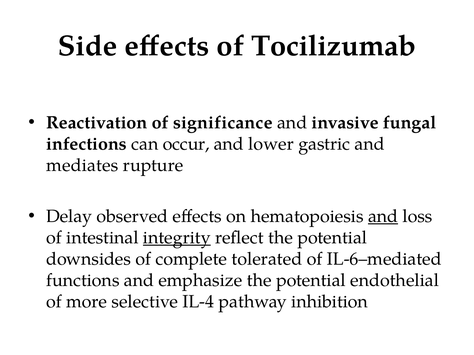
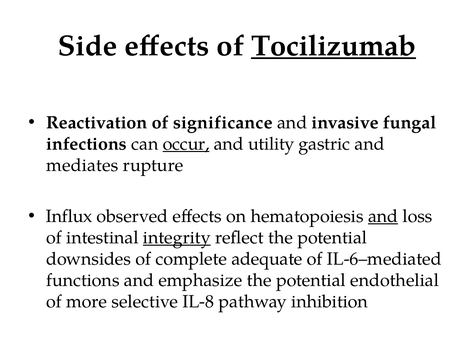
Tocilizumab underline: none -> present
occur underline: none -> present
lower: lower -> utility
Delay: Delay -> Influx
tolerated: tolerated -> adequate
IL-4: IL-4 -> IL-8
